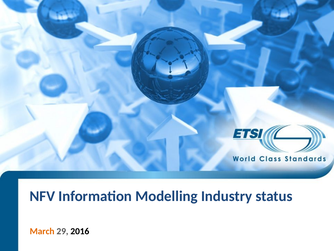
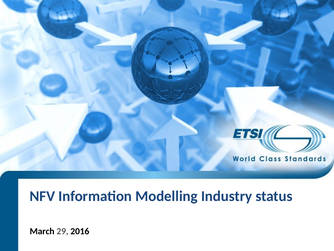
March colour: orange -> black
